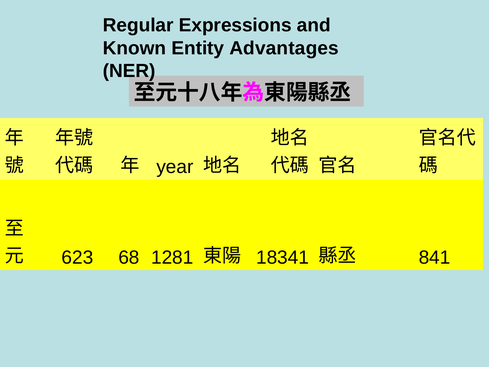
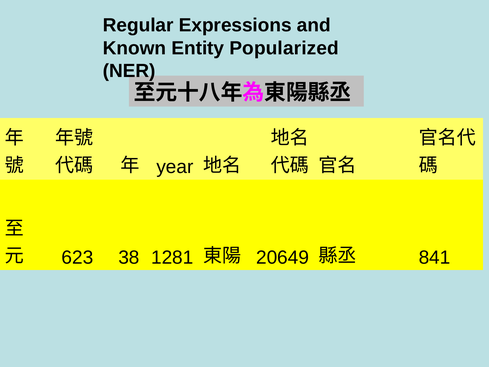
Advantages: Advantages -> Popularized
68: 68 -> 38
18341: 18341 -> 20649
